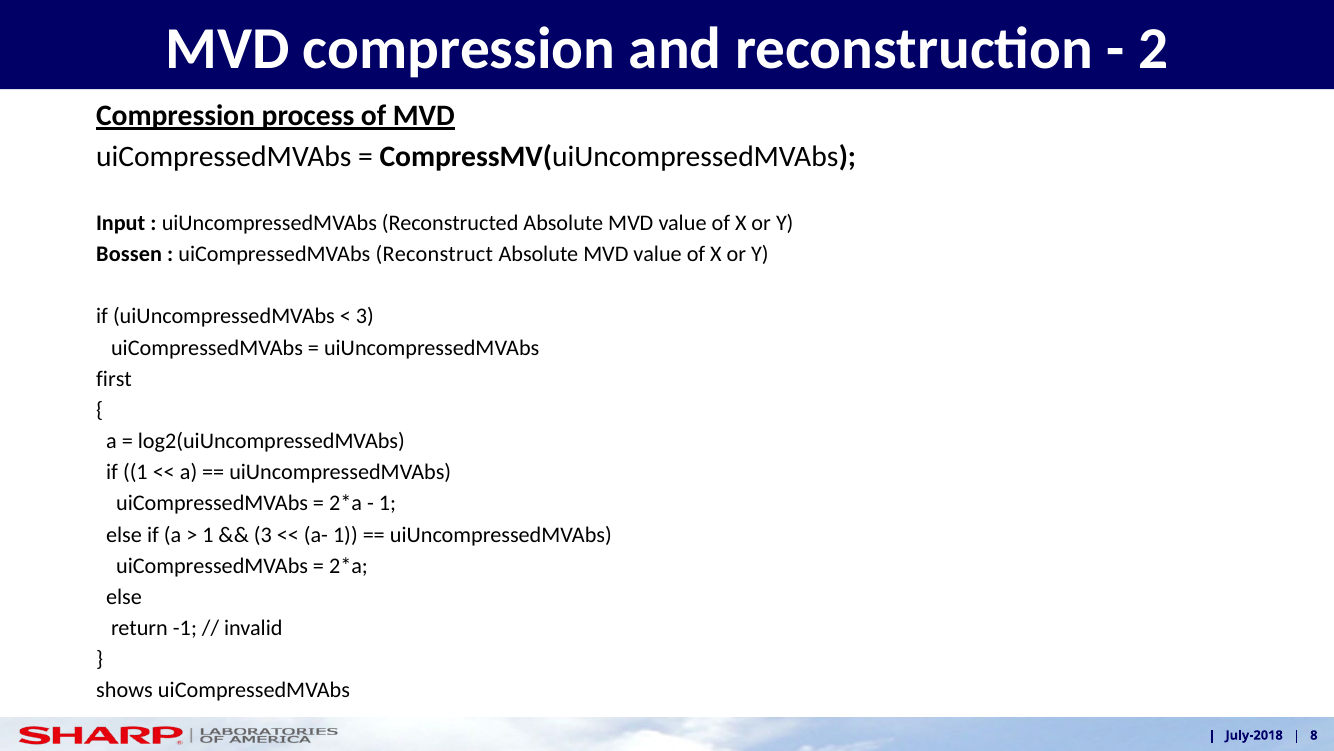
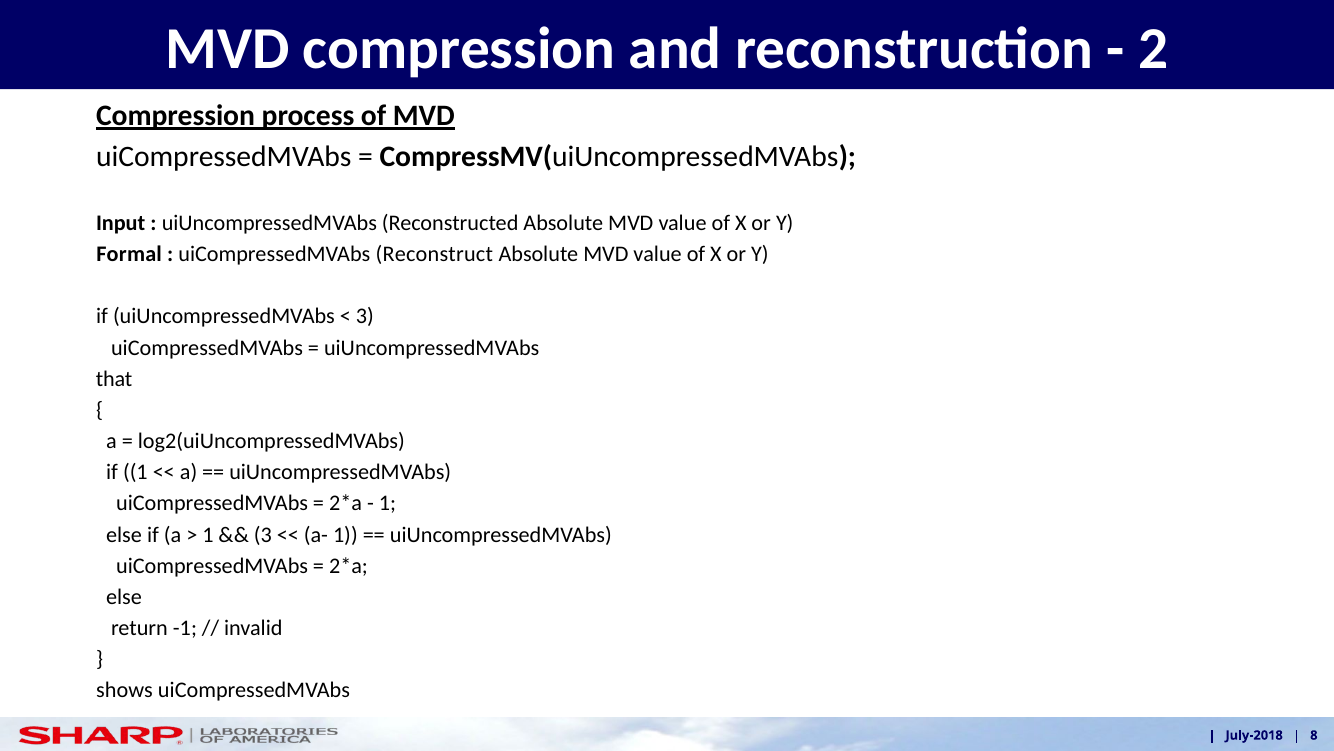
Bossen: Bossen -> Formal
first: first -> that
